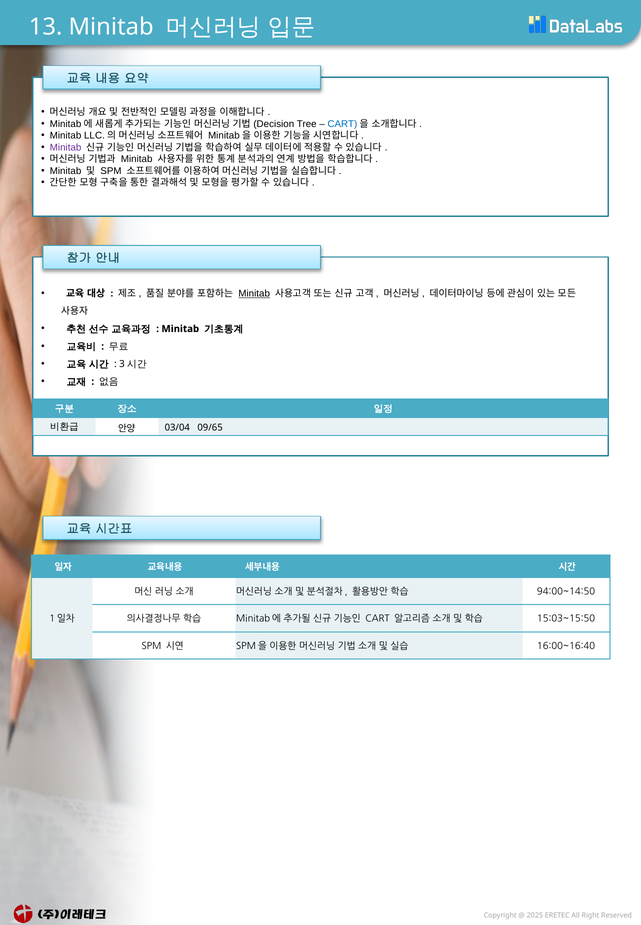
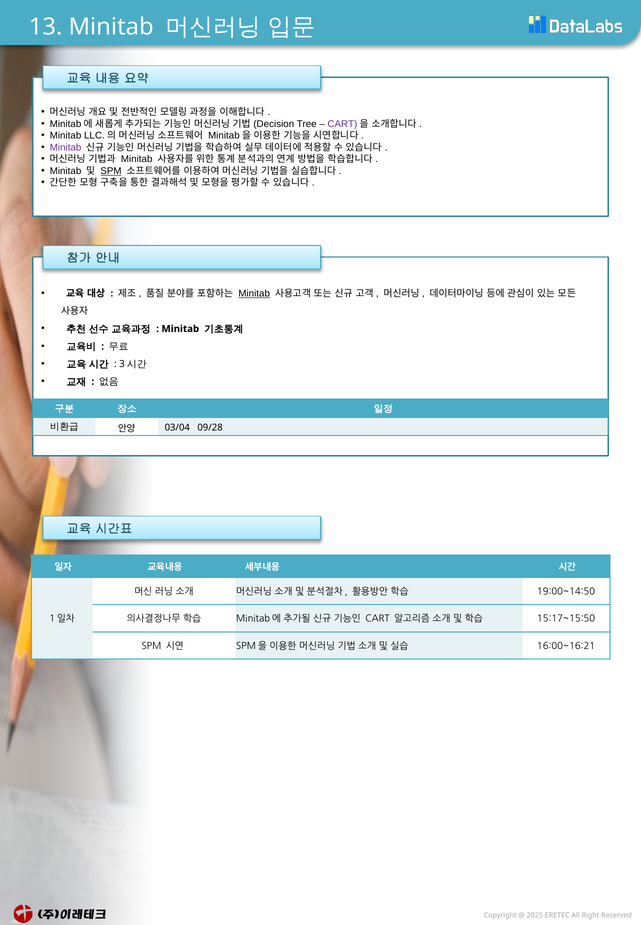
CART at (342, 124) colour: blue -> purple
SPM at (111, 171) underline: none -> present
09/65: 09/65 -> 09/28
94:00~14:50: 94:00~14:50 -> 19:00~14:50
15:03~15:50: 15:03~15:50 -> 15:17~15:50
16:00~16:40: 16:00~16:40 -> 16:00~16:21
